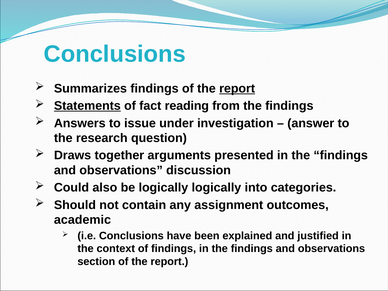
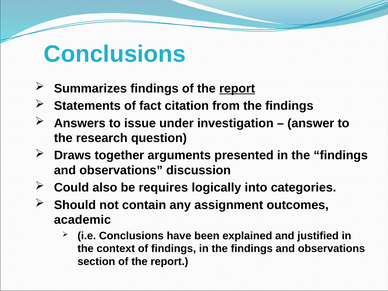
Statements underline: present -> none
reading: reading -> citation
be logically: logically -> requires
